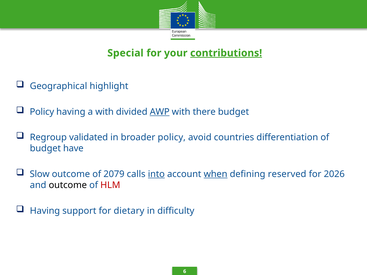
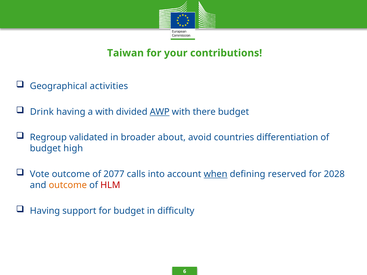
Special: Special -> Taiwan
contributions underline: present -> none
highlight: highlight -> activities
Policy at (42, 112): Policy -> Drink
broader policy: policy -> about
have: have -> high
Slow: Slow -> Vote
2079: 2079 -> 2077
into underline: present -> none
2026: 2026 -> 2028
outcome at (68, 185) colour: black -> orange
for dietary: dietary -> budget
